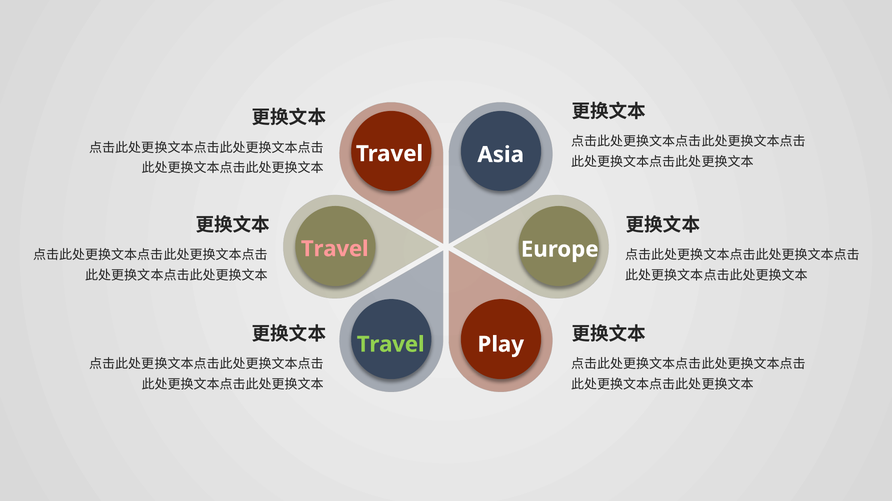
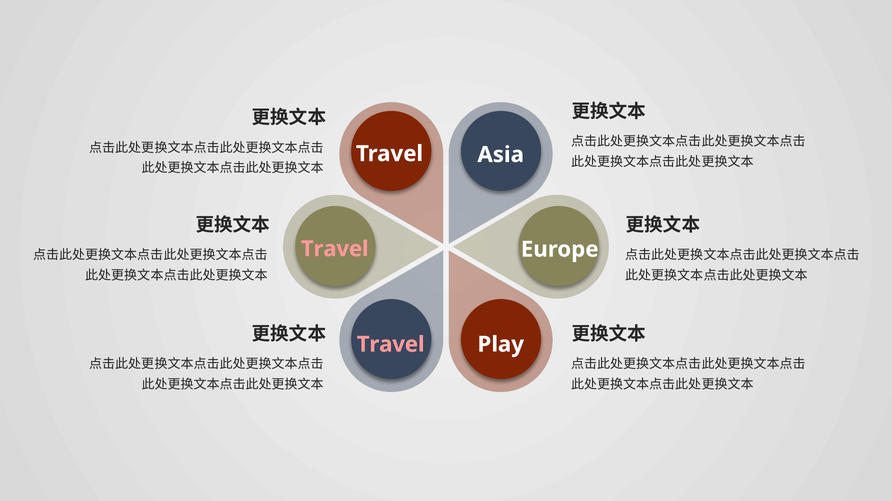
Travel at (391, 345) colour: light green -> pink
